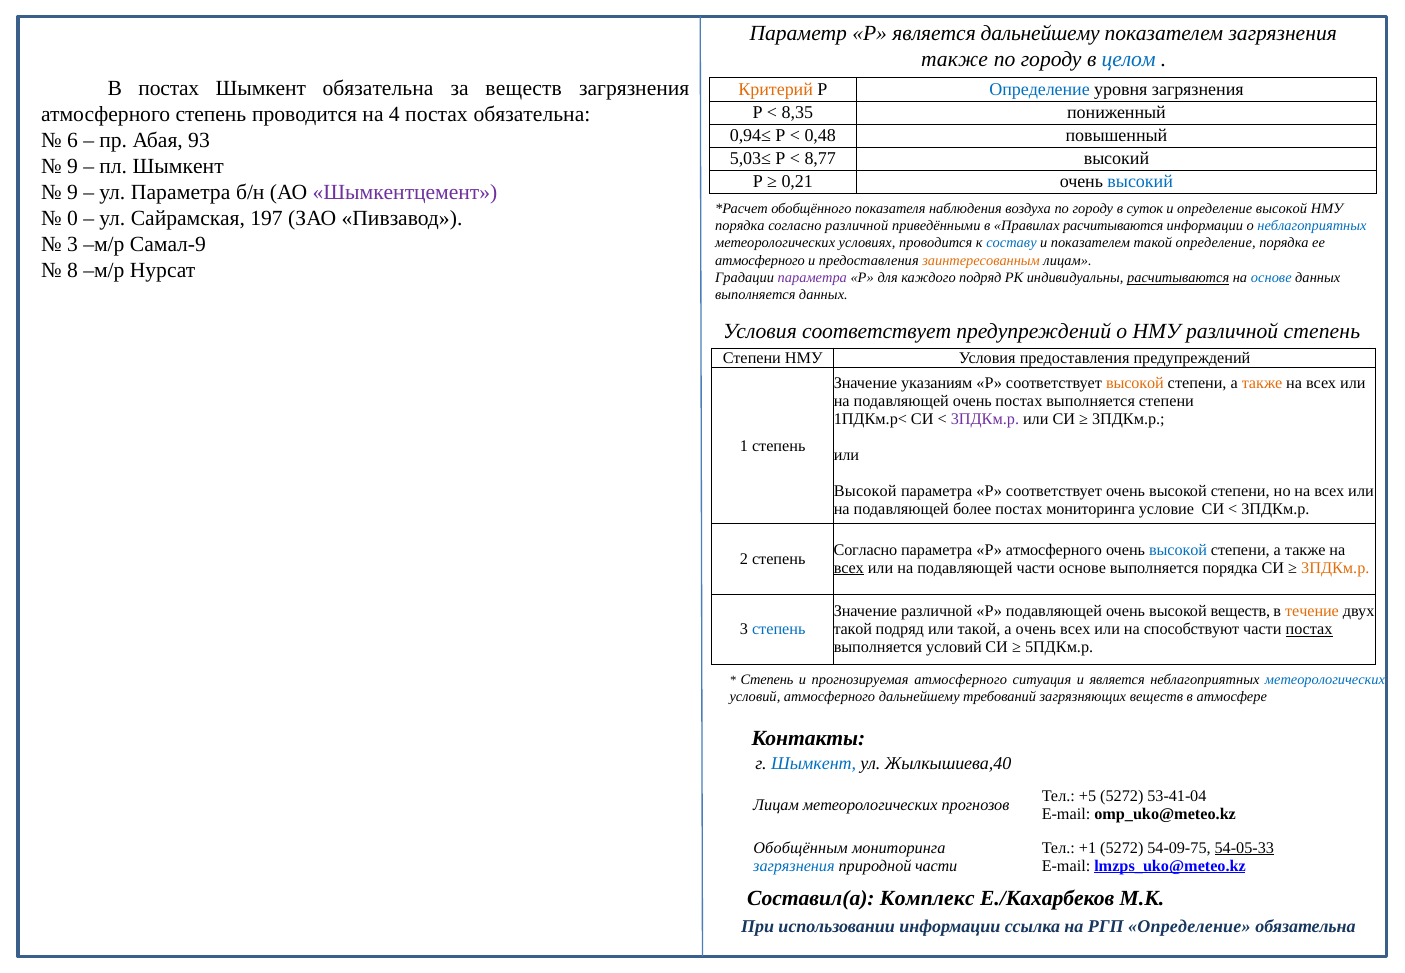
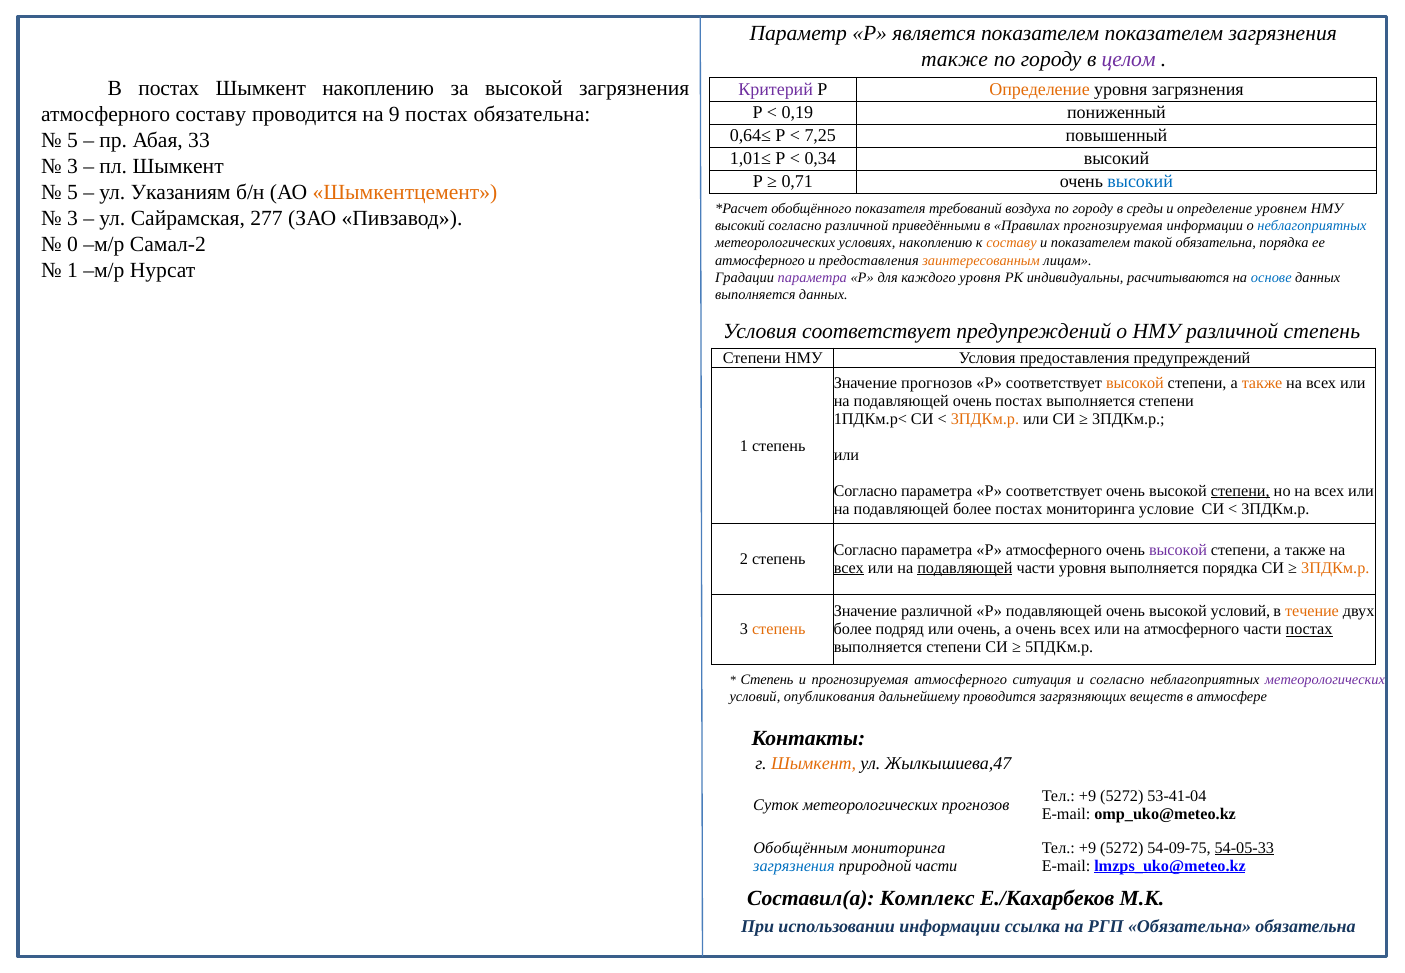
является дальнейшему: дальнейшему -> показателем
целом colour: blue -> purple
Шымкент обязательна: обязательна -> накоплению
за веществ: веществ -> высокой
Критерий colour: orange -> purple
Определение at (1040, 89) colour: blue -> orange
8,35: 8,35 -> 0,19
атмосферного степень: степень -> составу
4: 4 -> 9
0,94≤: 0,94≤ -> 0,64≤
0,48: 0,48 -> 7,25
6 at (73, 140): 6 -> 5
93: 93 -> 33
5,03≤: 5,03≤ -> 1,01≤
8,77: 8,77 -> 0,34
9 at (73, 166): 9 -> 3
0,21: 0,21 -> 0,71
9 at (73, 192): 9 -> 5
ул Параметра: Параметра -> Указаниям
Шымкентцемент colour: purple -> orange
наблюдения: наблюдения -> требований
суток: суток -> среды
определение высокой: высокой -> уровнем
0 at (73, 218): 0 -> 3
197: 197 -> 277
порядка at (740, 226): порядка -> высокий
Правилах расчитываются: расчитываются -> прогнозируемая
3 at (73, 244): 3 -> 0
Самал-9: Самал-9 -> Самал-2
условиях проводится: проводится -> накоплению
составу at (1011, 243) colour: blue -> orange
такой определение: определение -> обязательна
8 at (73, 270): 8 -> 1
каждого подряд: подряд -> уровня
расчитываются at (1178, 278) underline: present -> none
Значение указаниям: указаниям -> прогнозов
3ПДКм.р at (985, 419) colour: purple -> orange
Высокой at (865, 491): Высокой -> Согласно
степени at (1240, 491) underline: none -> present
высокой at (1178, 550) colour: blue -> purple
подавляющей at (965, 568) underline: none -> present
части основе: основе -> уровня
высокой веществ: веществ -> условий
степень at (779, 629) colour: blue -> orange
такой at (853, 629): такой -> более
или такой: такой -> очень
на способствуют: способствуют -> атмосферного
условий at (954, 647): условий -> степени
и является: является -> согласно
метеорологических at (1325, 679) colour: blue -> purple
условий атмосферного: атмосферного -> опубликования
дальнейшему требований: требований -> проводится
Шымкент at (814, 764) colour: blue -> orange
Жылкышиева,40: Жылкышиева,40 -> Жылкышиева,47
+5 at (1088, 796): +5 -> +9
Лицам at (776, 804): Лицам -> Суток
+1 at (1088, 848): +1 -> +9
РГП Определение: Определение -> Обязательна
